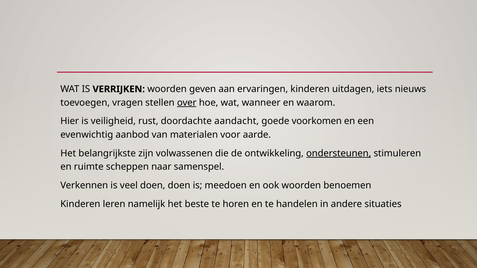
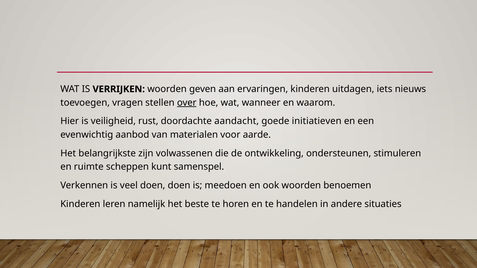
voorkomen: voorkomen -> initiatieven
ondersteunen underline: present -> none
naar: naar -> kunt
